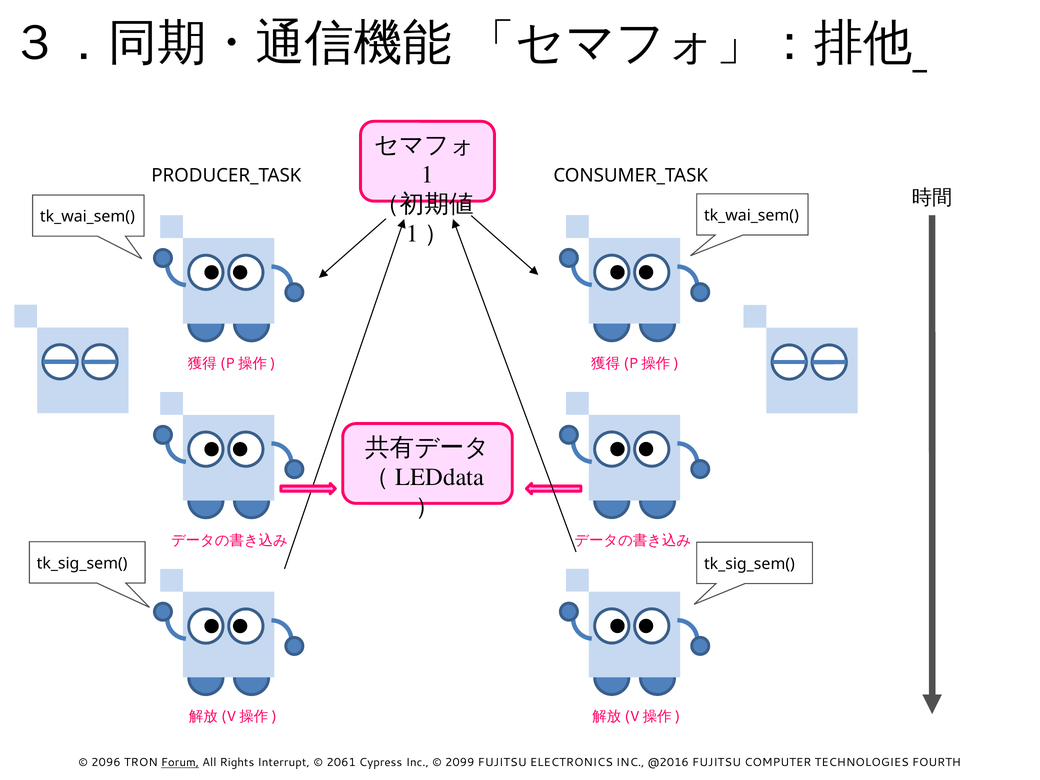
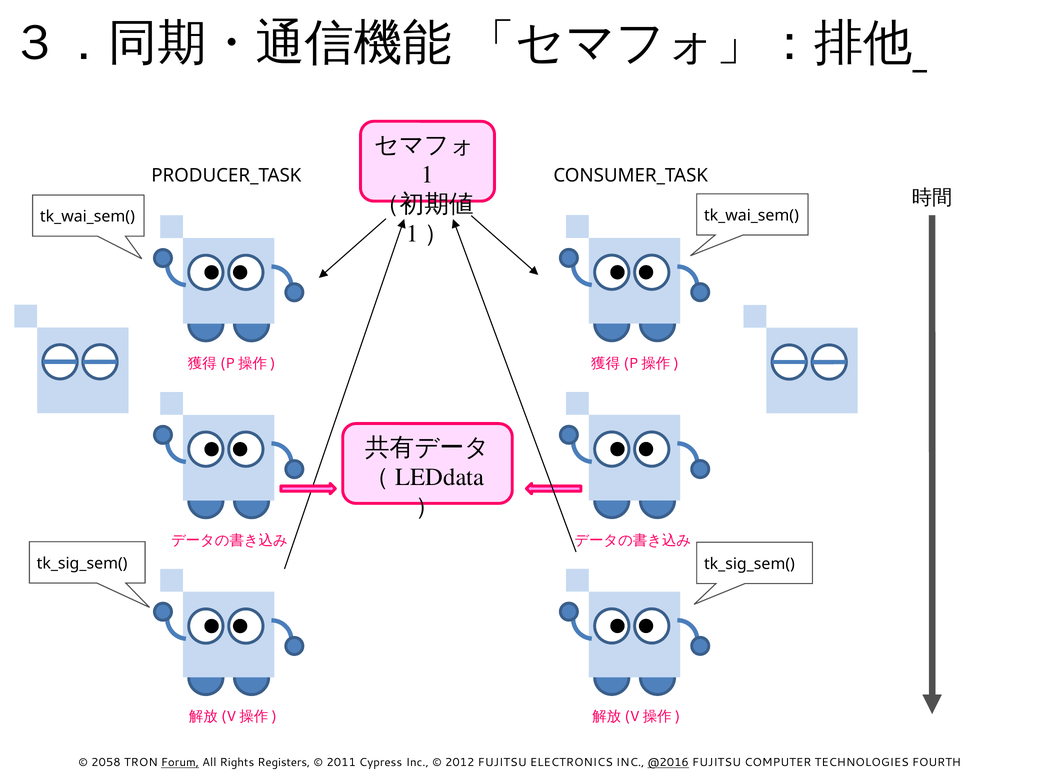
2096: 2096 -> 2058
Interrupt: Interrupt -> Registers
2061: 2061 -> 2011
2099: 2099 -> 2012
@2016 underline: none -> present
